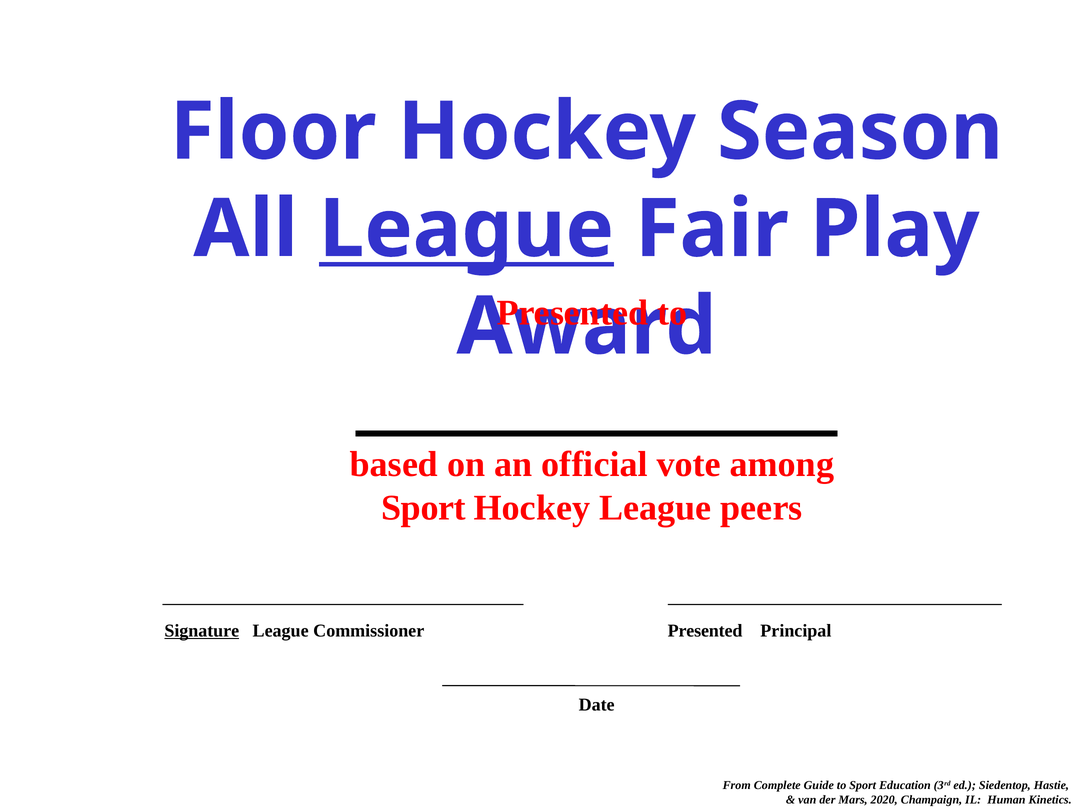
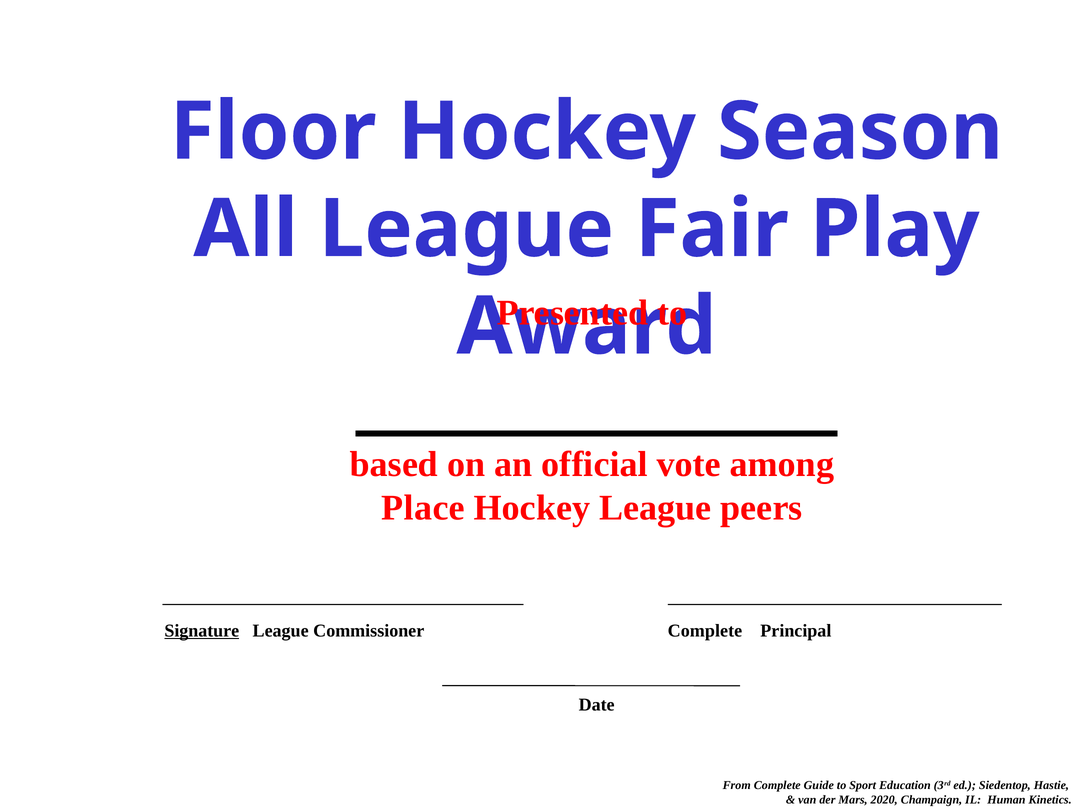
League at (466, 229) underline: present -> none
Sport at (424, 508): Sport -> Place
Presented at (705, 631): Presented -> Complete
